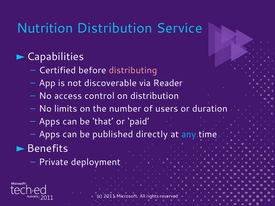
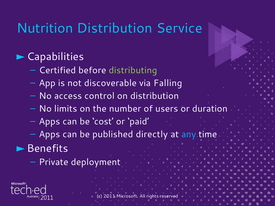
distributing colour: pink -> light green
Reader: Reader -> Falling
that: that -> cost
